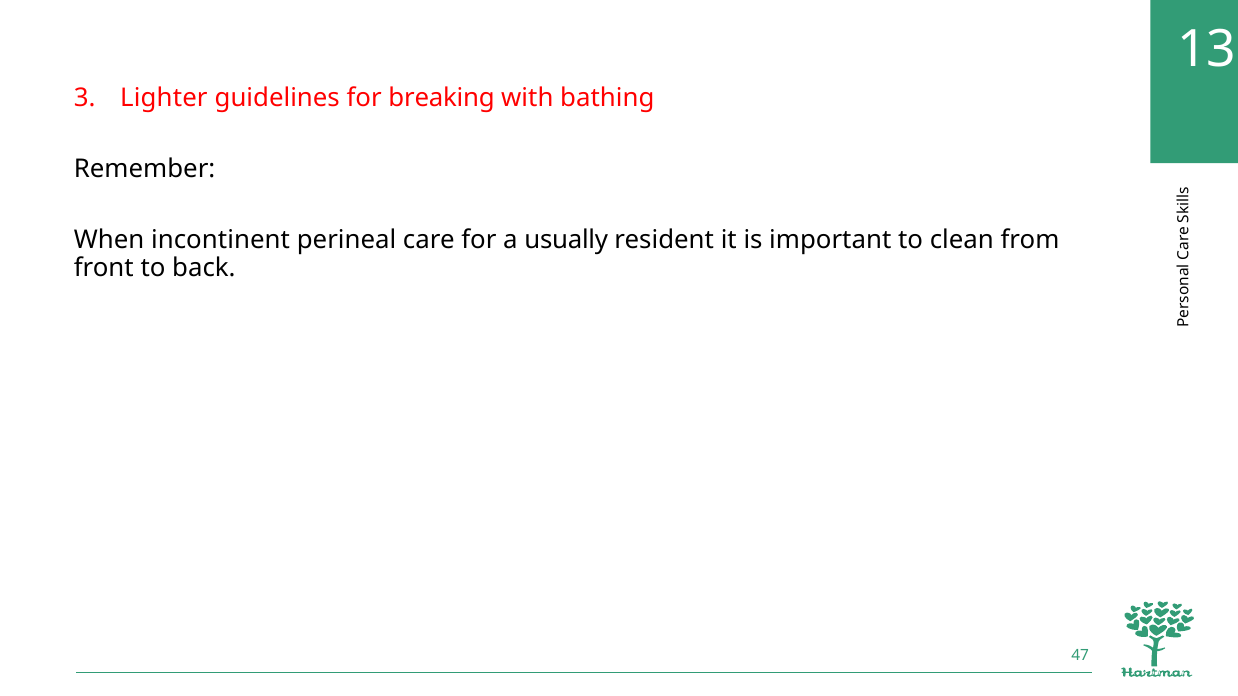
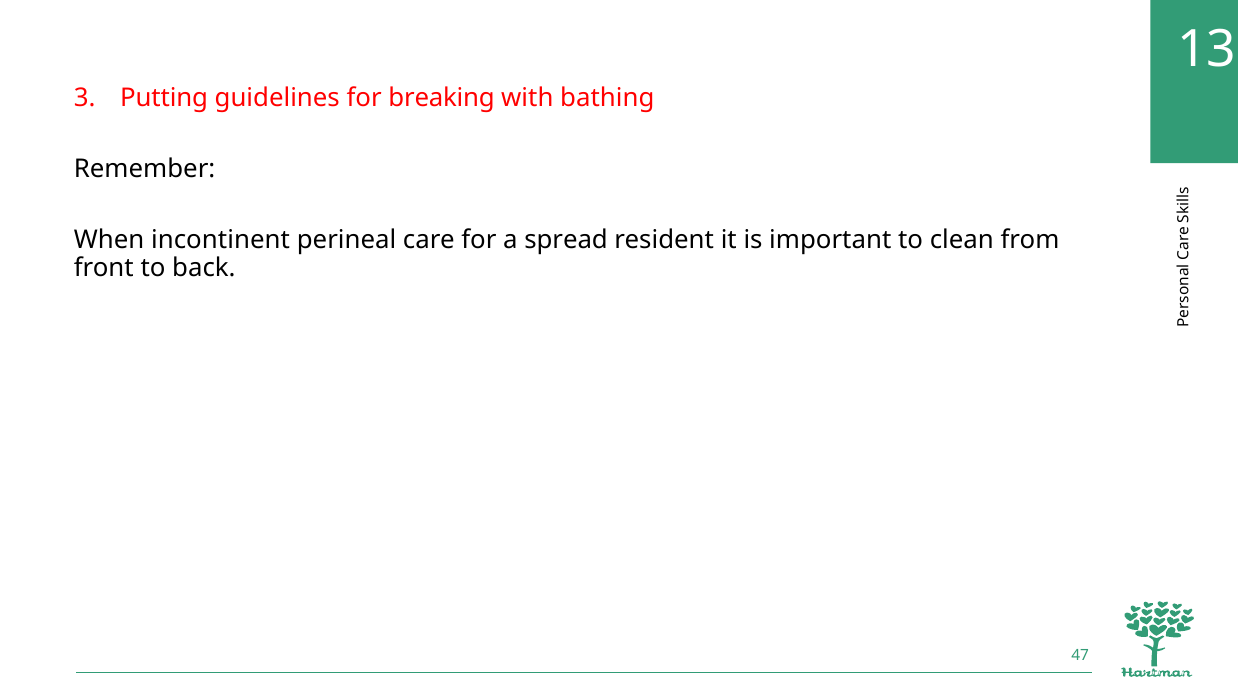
Lighter: Lighter -> Putting
usually: usually -> spread
